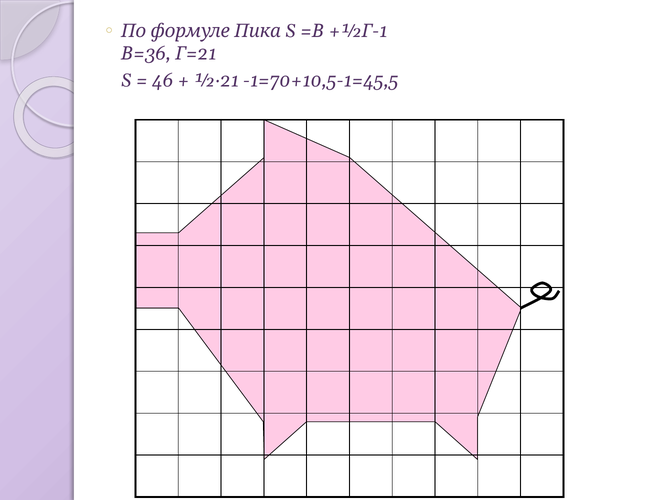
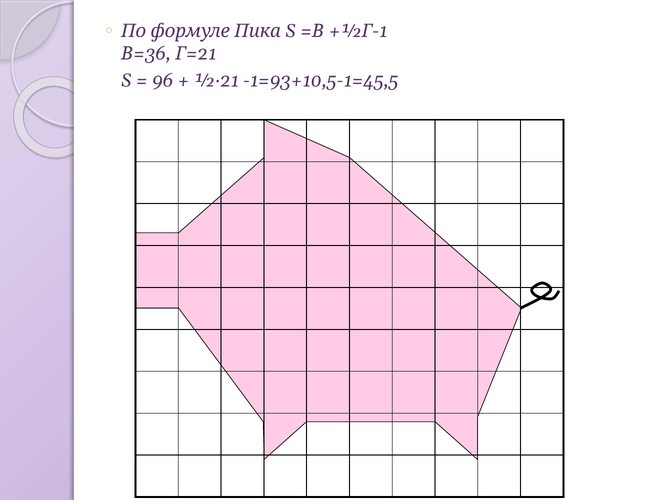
46: 46 -> 96
-1=70+10,5-1=45,5: -1=70+10,5-1=45,5 -> -1=93+10,5-1=45,5
